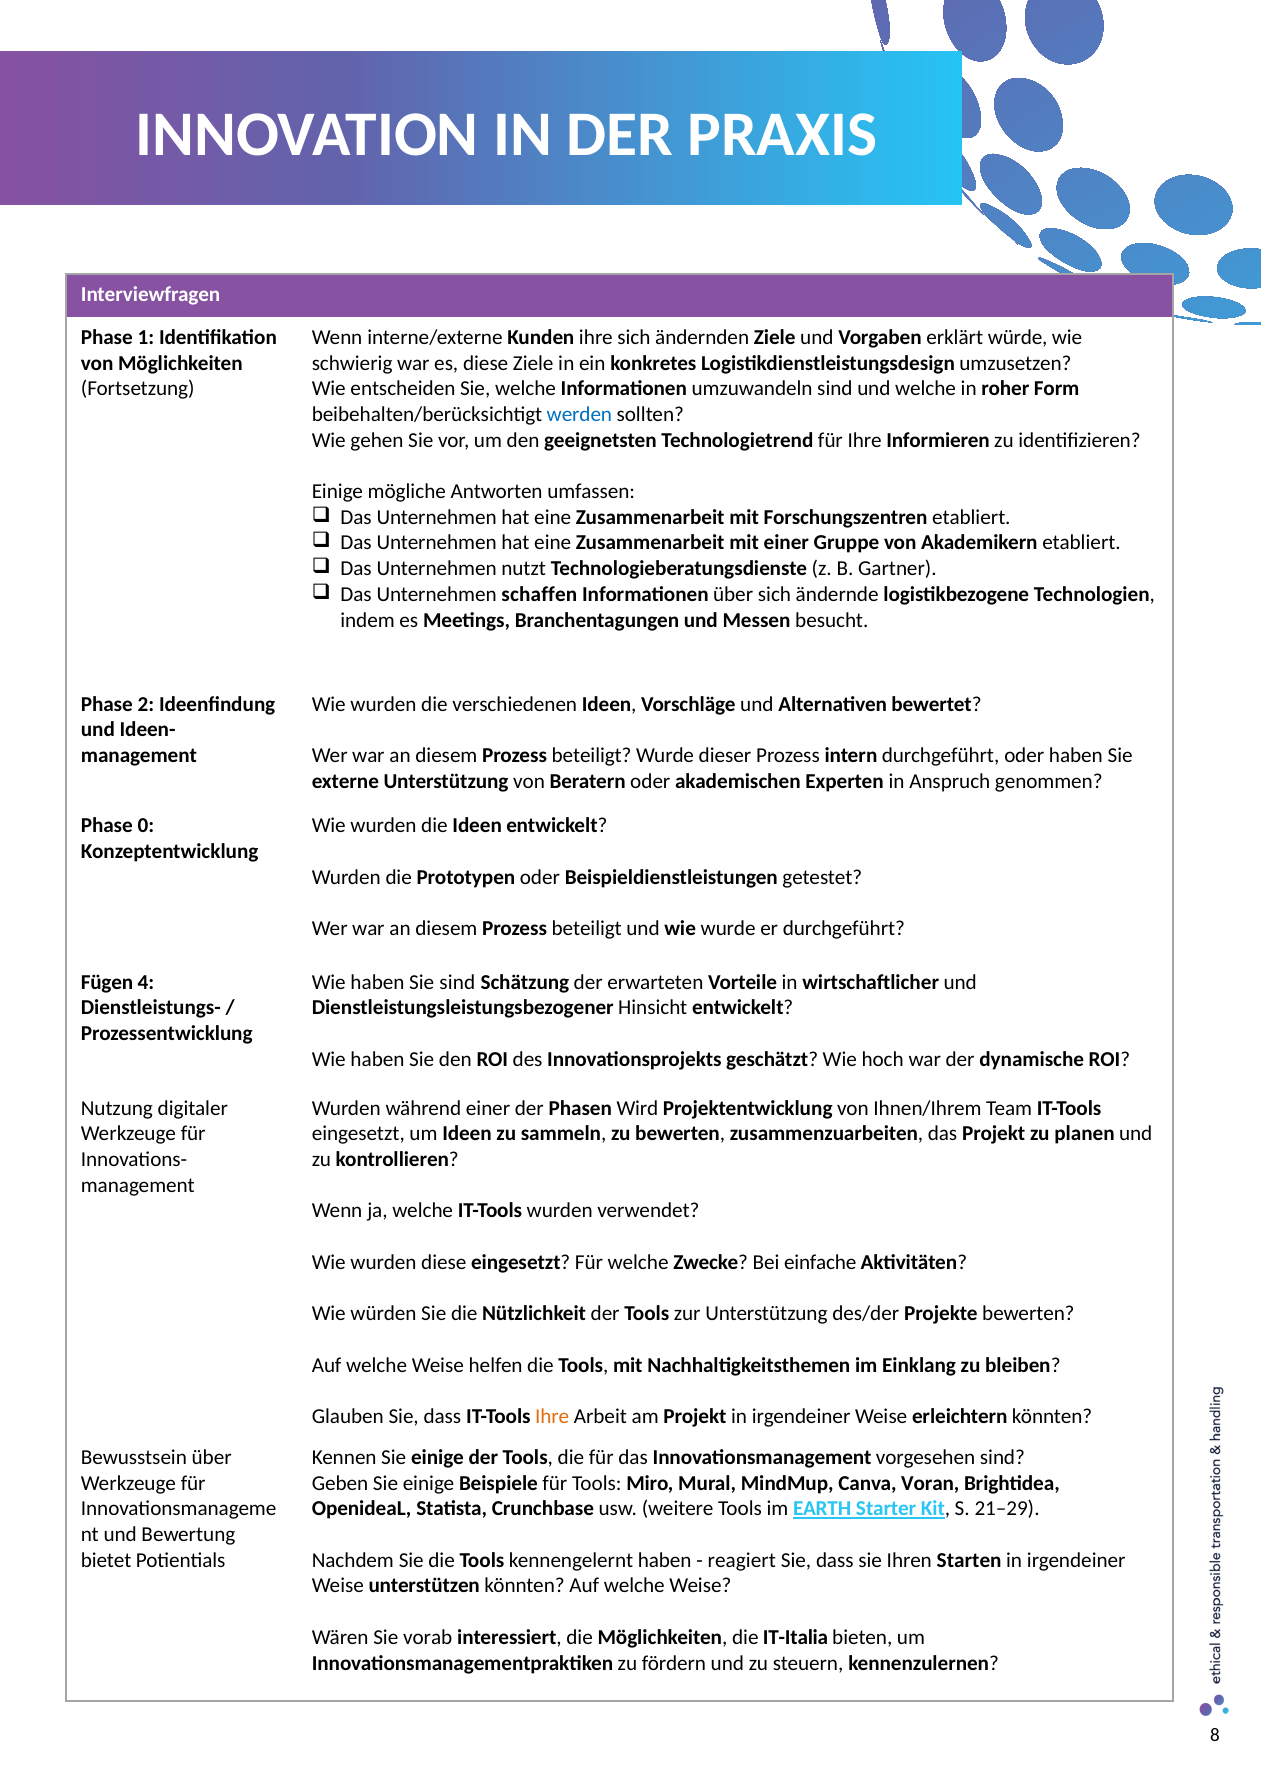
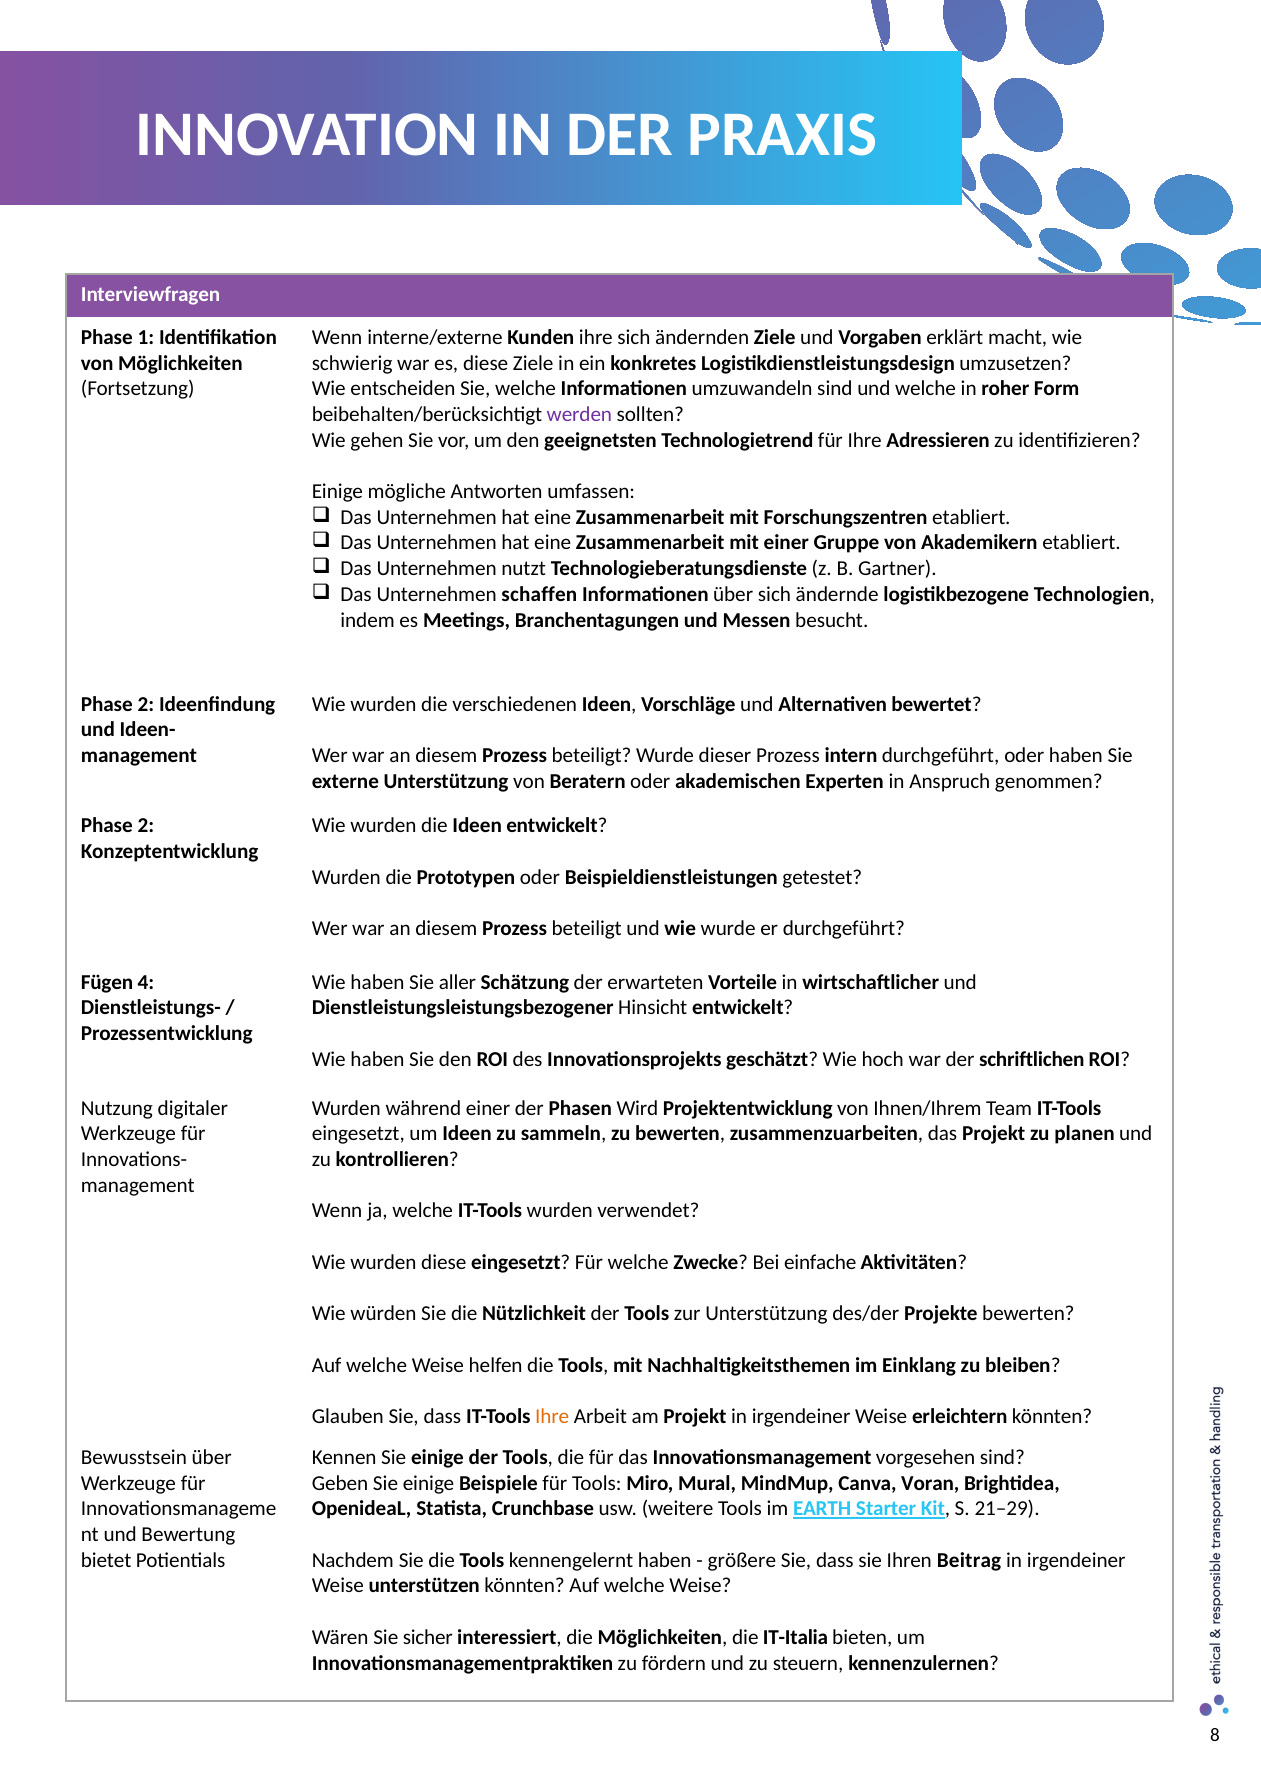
würde: würde -> macht
werden colour: blue -> purple
Informieren: Informieren -> Adressieren
0 at (146, 826): 0 -> 2
Sie sind: sind -> aller
dynamische: dynamische -> schriftlichen
reagiert: reagiert -> größere
Starten: Starten -> Beitrag
vorab: vorab -> sicher
